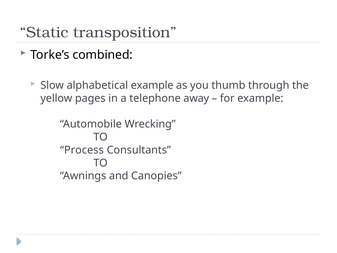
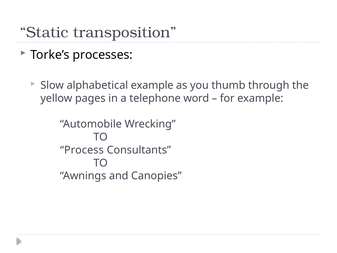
combined: combined -> processes
away: away -> word
